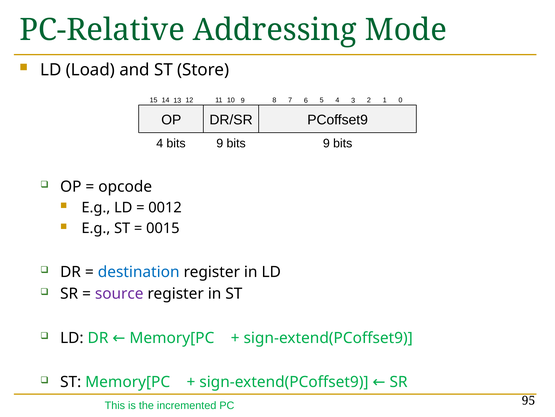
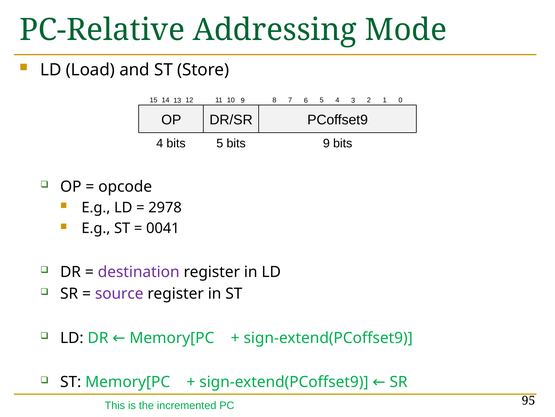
4 bits 9: 9 -> 5
0012: 0012 -> 2978
0015: 0015 -> 0041
destination colour: blue -> purple
